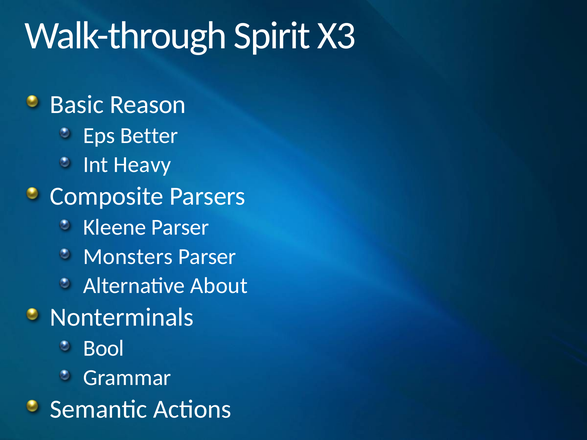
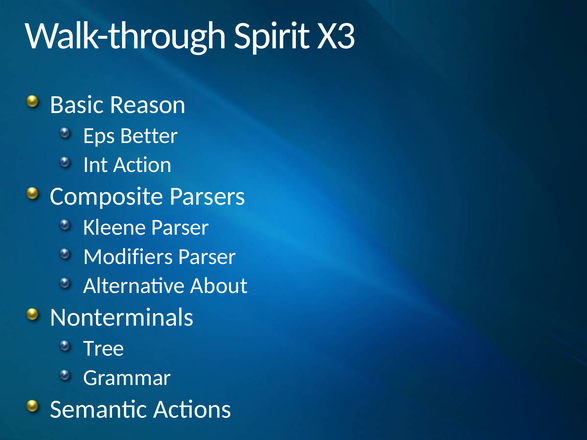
Heavy: Heavy -> Action
Monsters: Monsters -> Modifiers
Bool: Bool -> Tree
